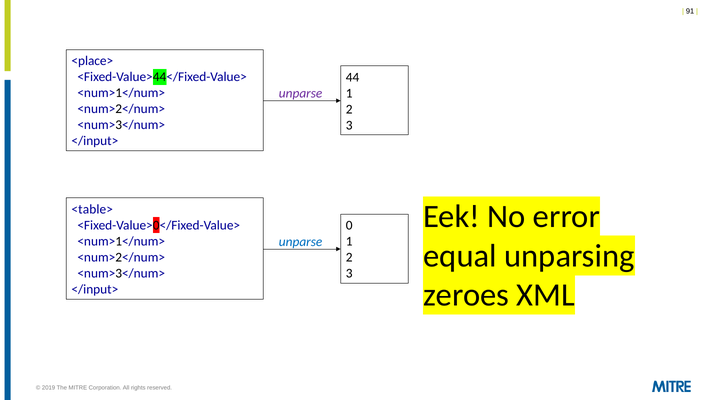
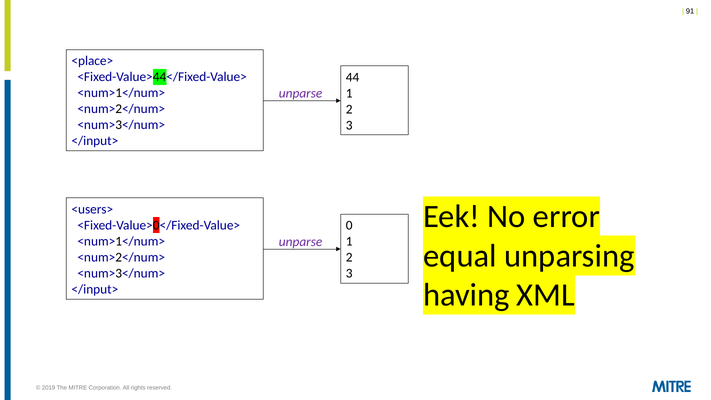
<table>: <table> -> <users>
unparse at (301, 242) colour: blue -> purple
zeroes: zeroes -> having
